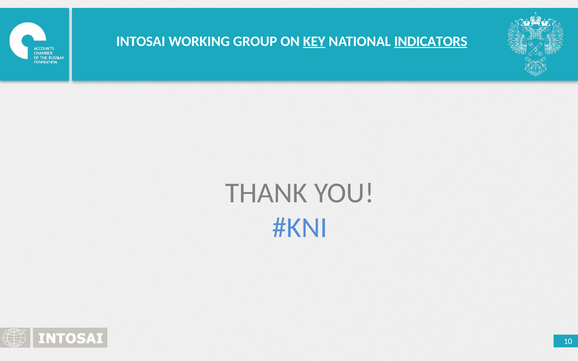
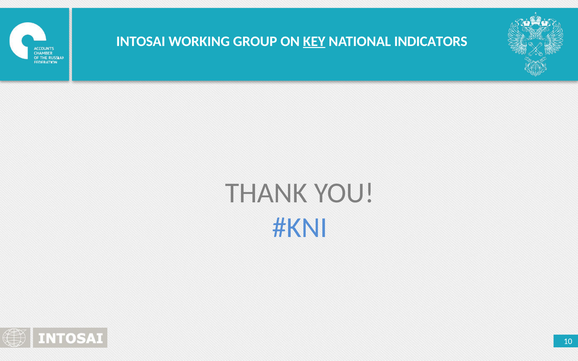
INDICATORS underline: present -> none
